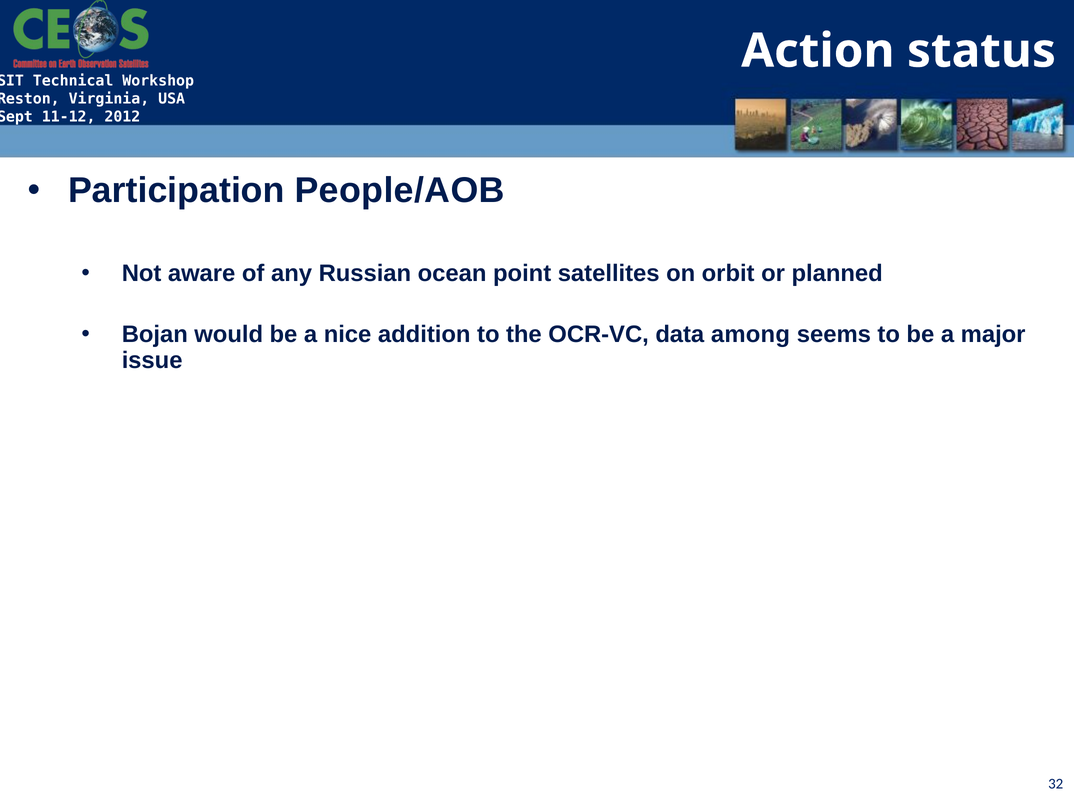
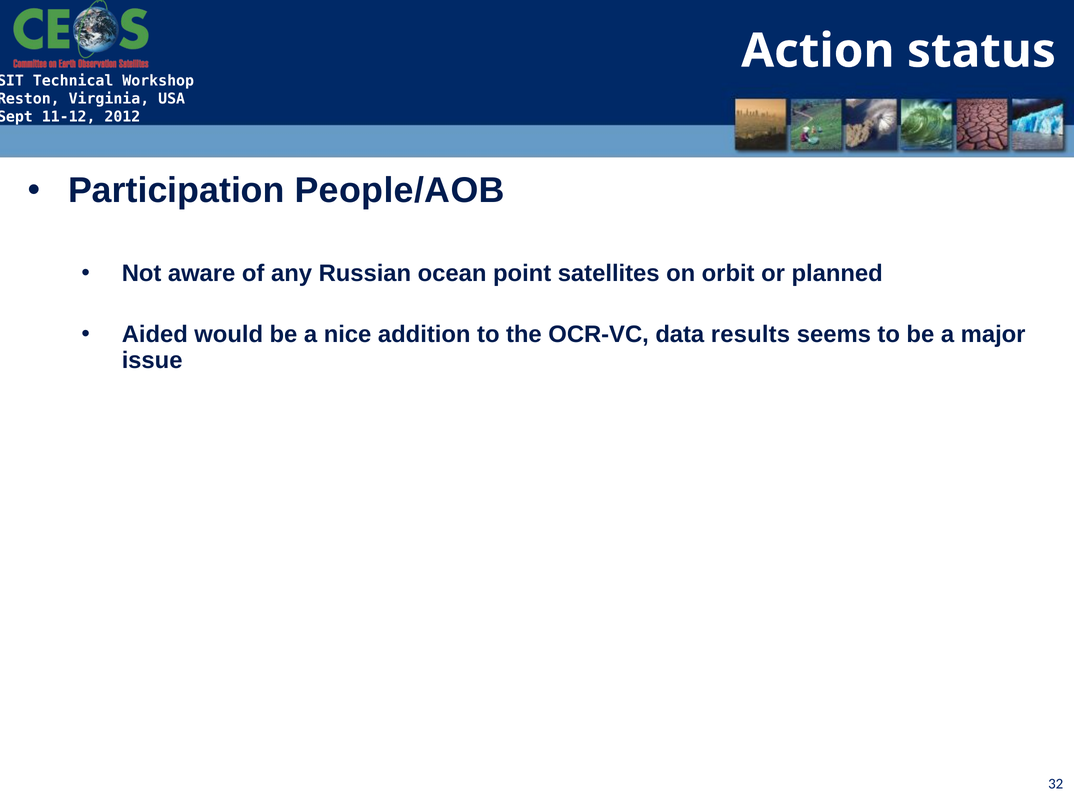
Bojan: Bojan -> Aided
among: among -> results
